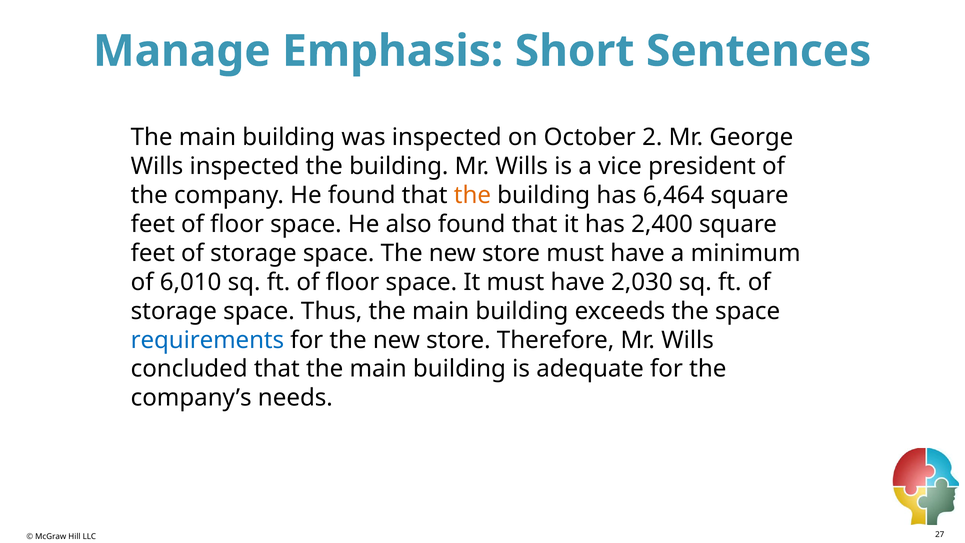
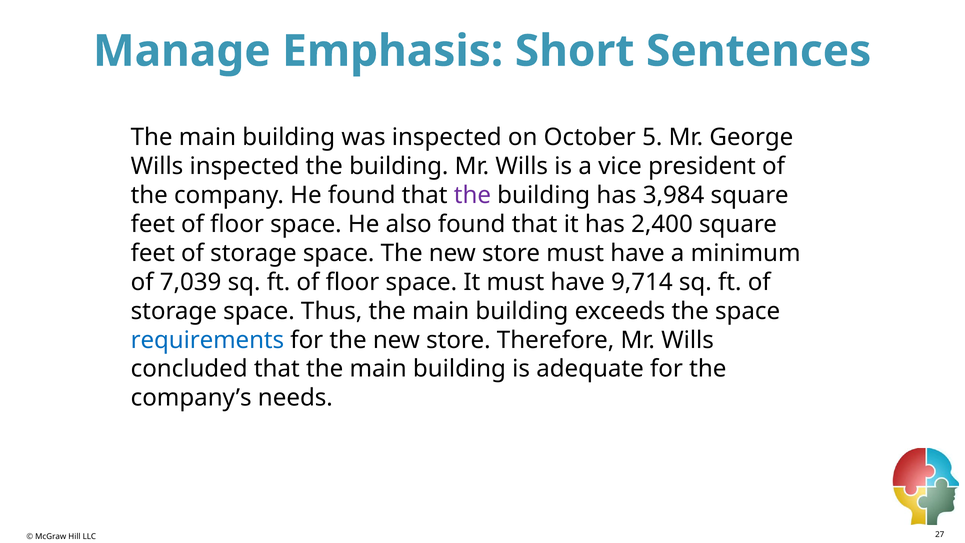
2: 2 -> 5
the at (472, 195) colour: orange -> purple
6,464: 6,464 -> 3,984
6,010: 6,010 -> 7,039
2,030: 2,030 -> 9,714
